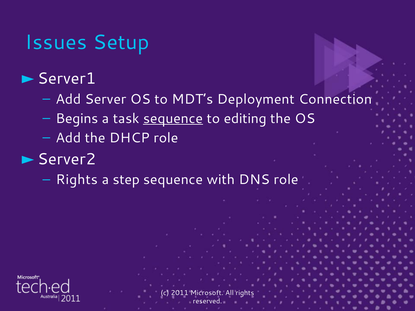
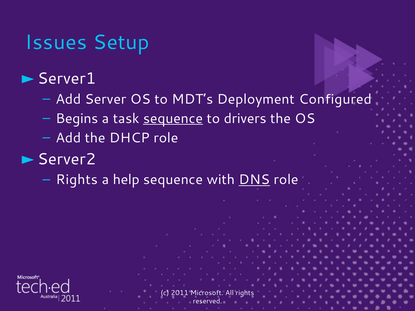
Connection: Connection -> Configured
editing: editing -> drivers
step: step -> help
DNS underline: none -> present
